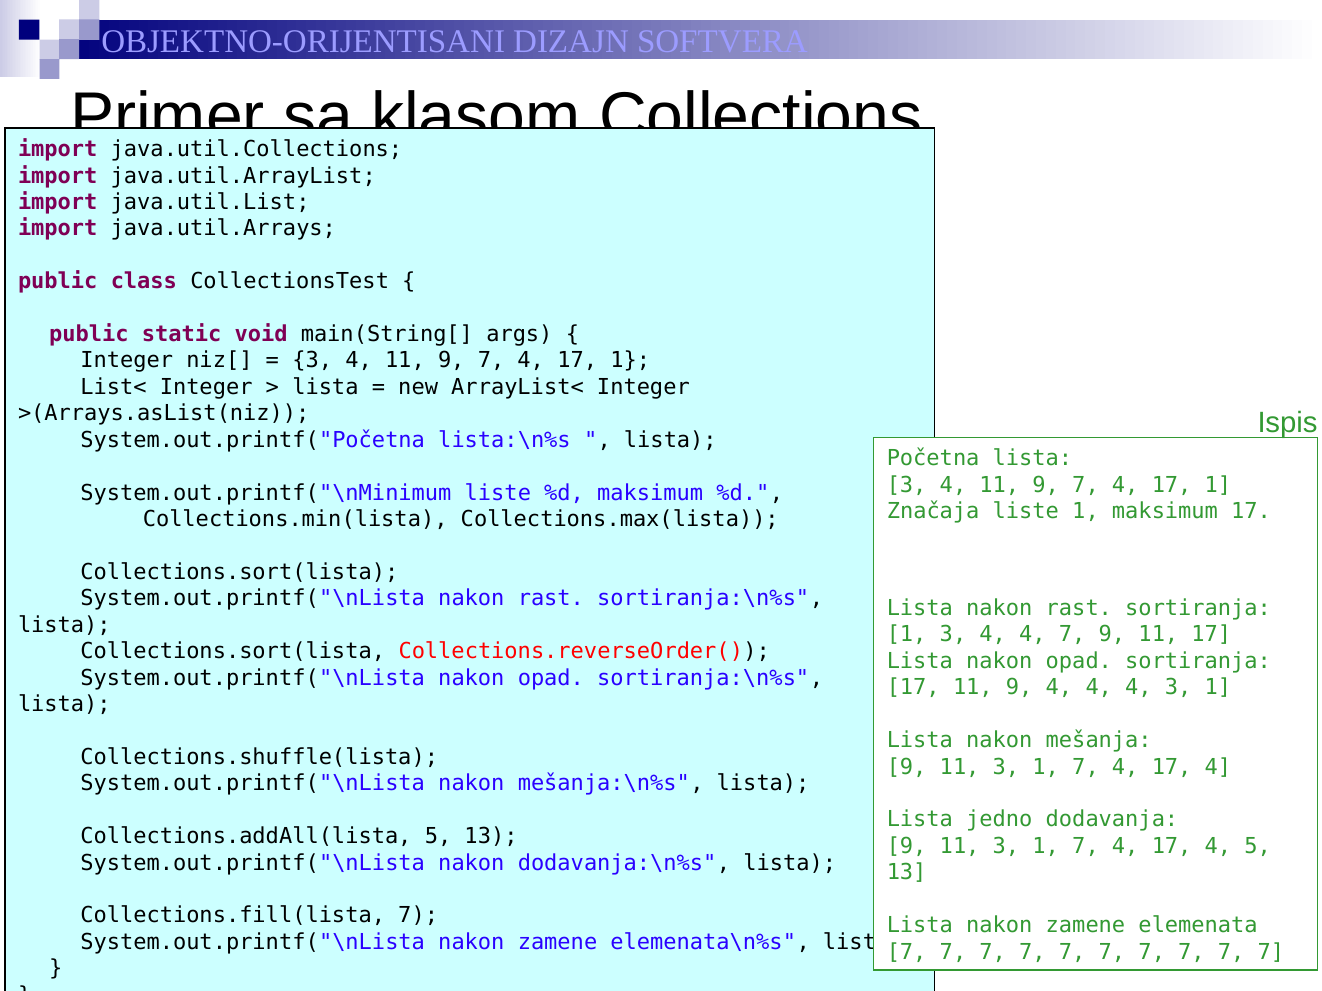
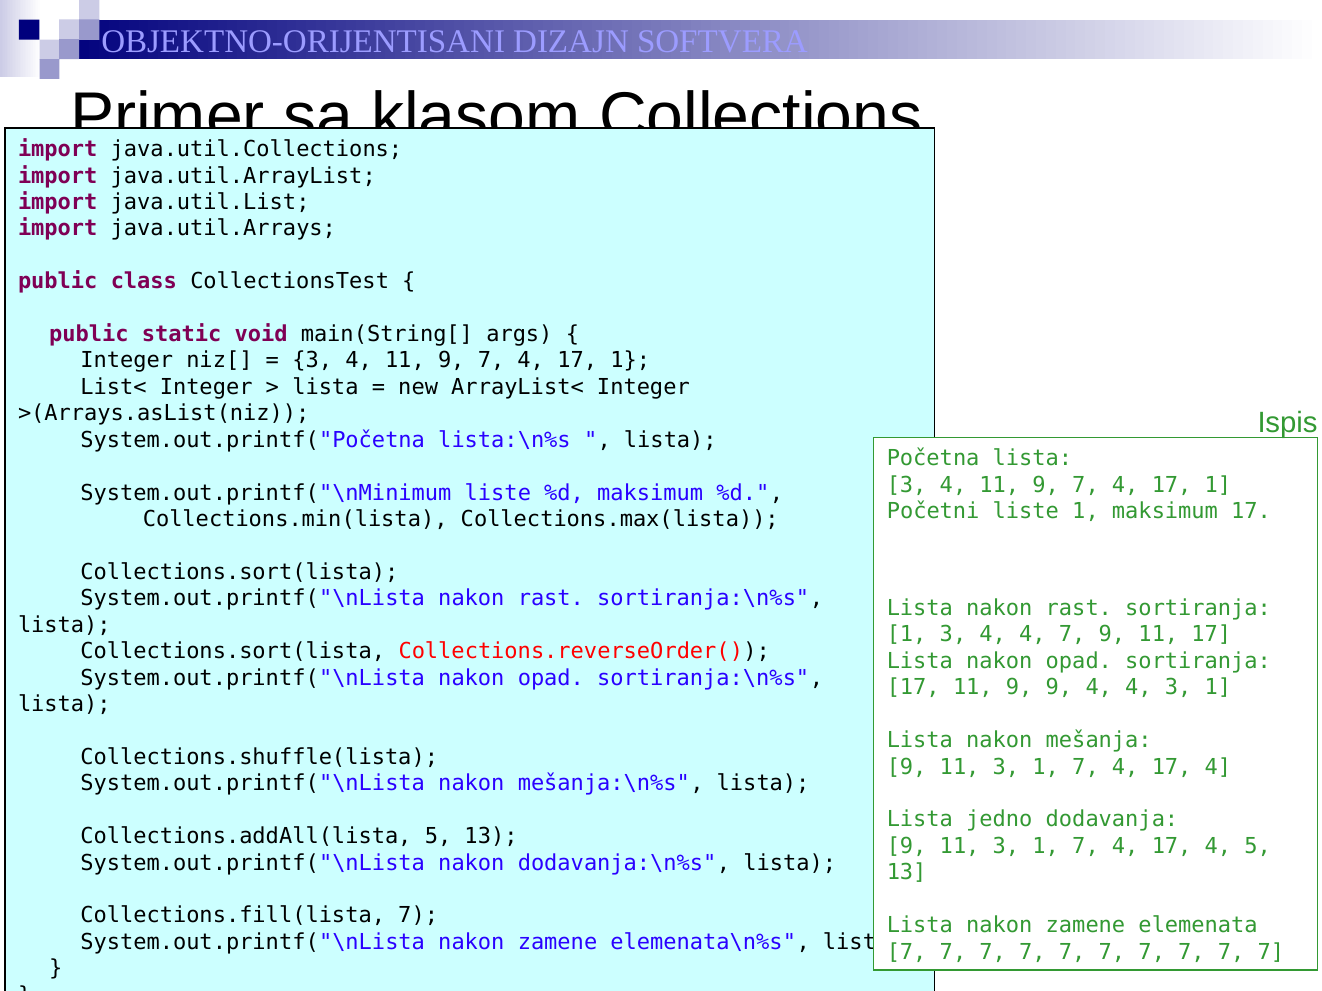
Značaja: Značaja -> Početni
9 4: 4 -> 9
